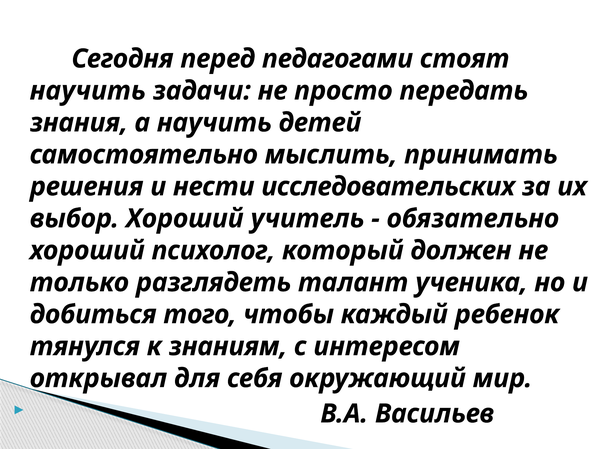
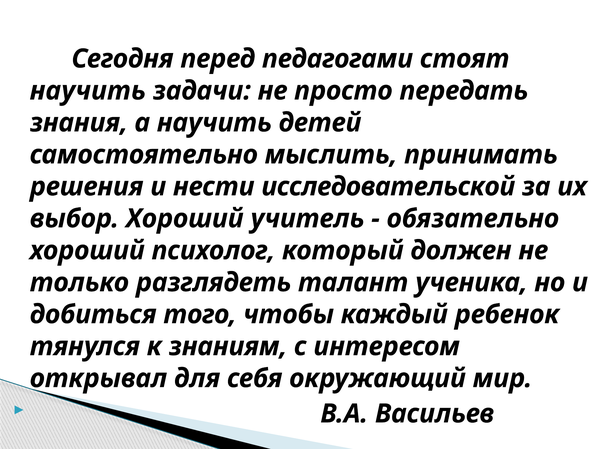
исследовательских: исследовательских -> исследовательской
